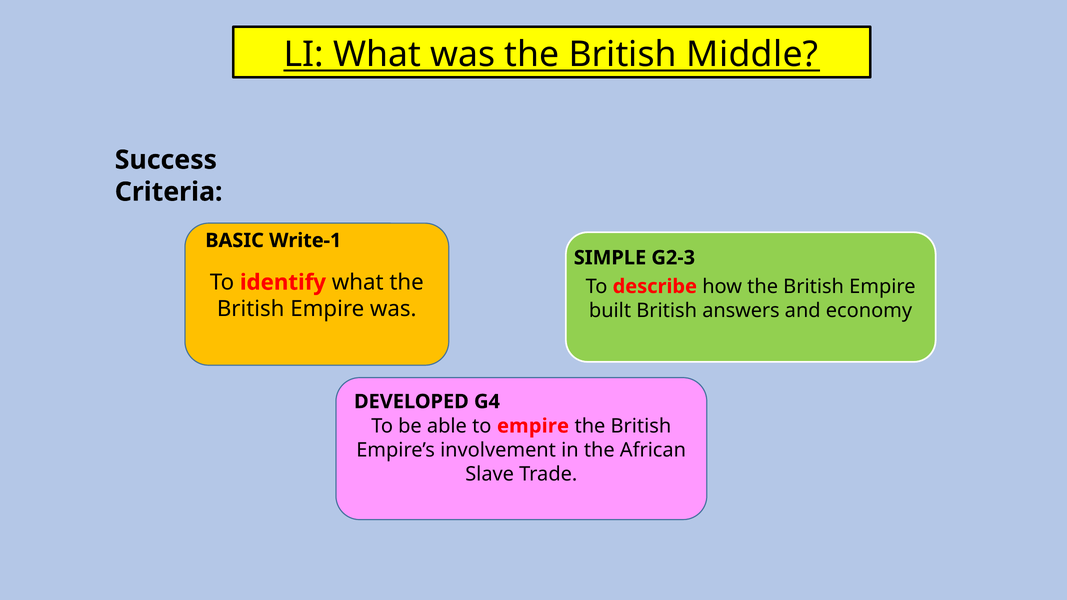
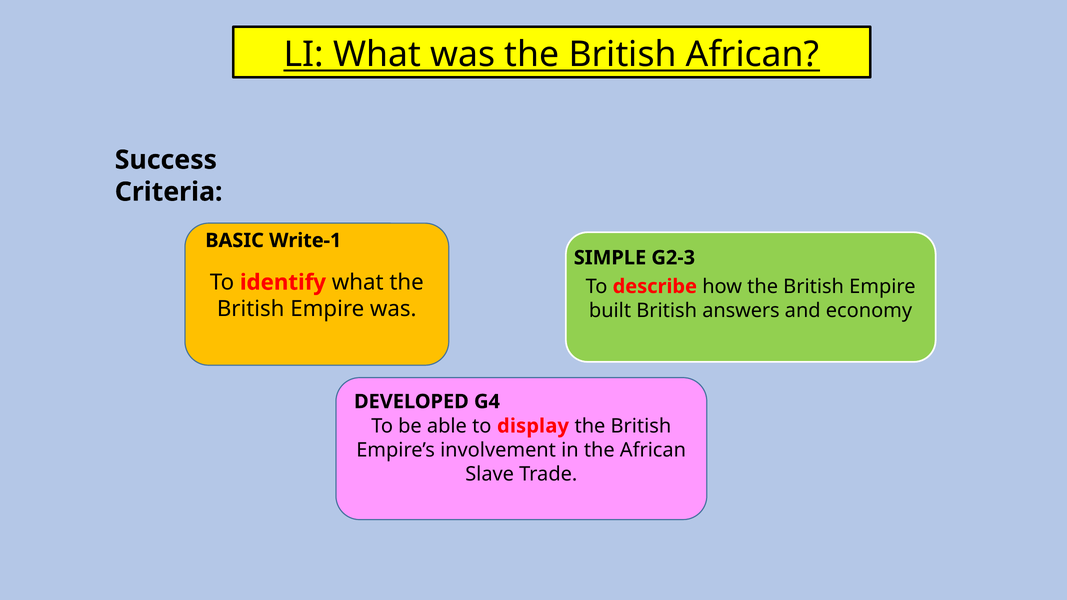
British Middle: Middle -> African
to empire: empire -> display
